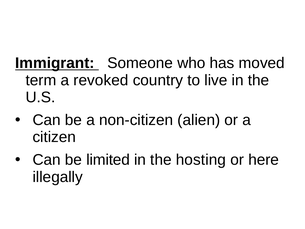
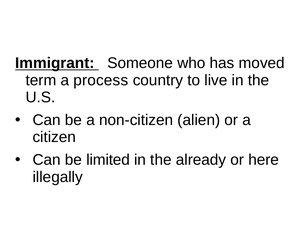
revoked: revoked -> process
hosting: hosting -> already
